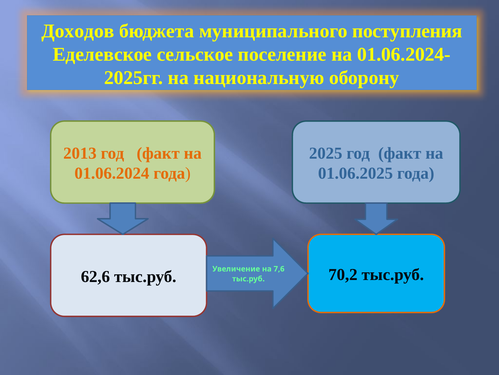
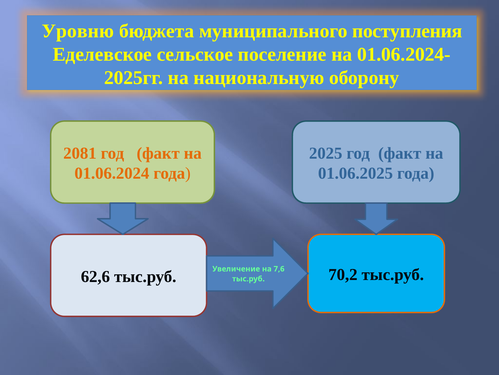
Доходов: Доходов -> Уровню
2013: 2013 -> 2081
